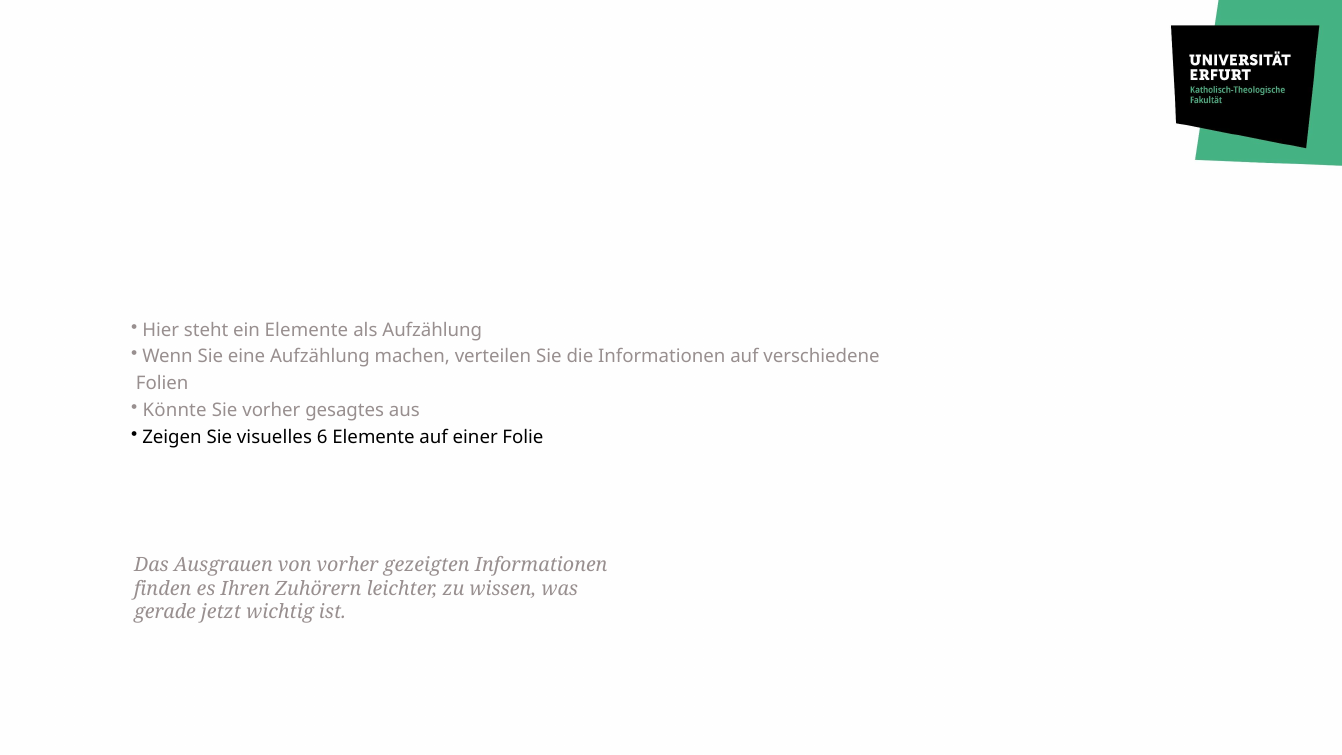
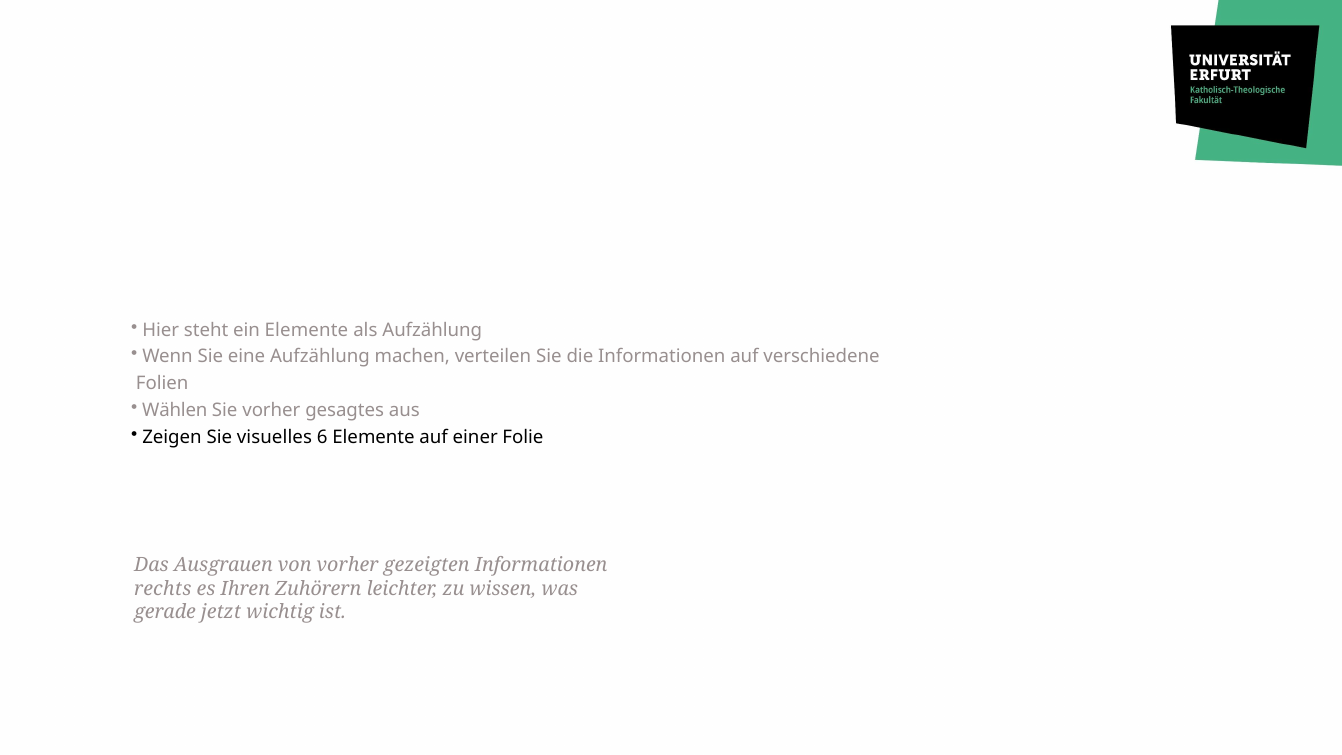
Könnte: Könnte -> Wählen
finden: finden -> rechts
